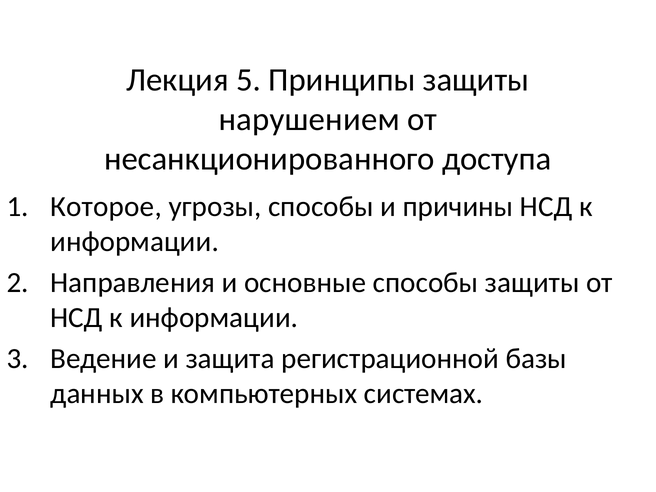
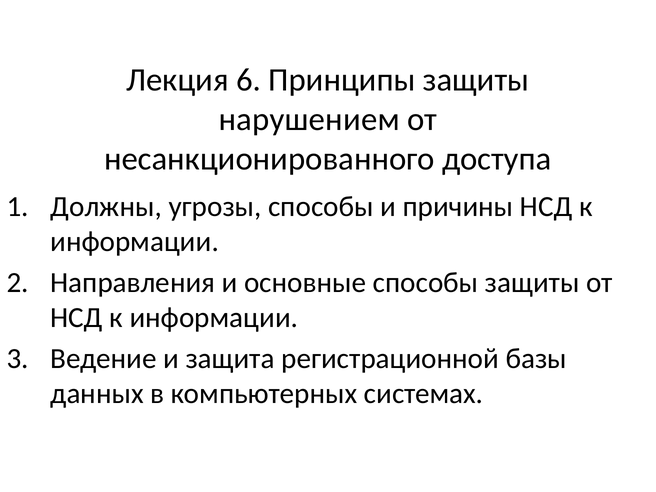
5: 5 -> 6
Которое: Которое -> Должны
